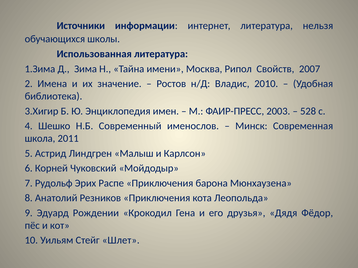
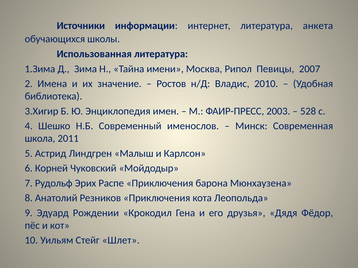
нельзя: нельзя -> анкета
Свойств: Свойств -> Певицы
